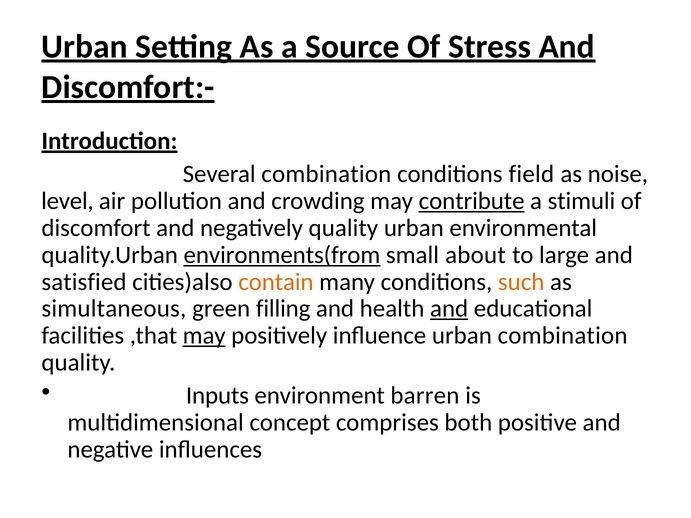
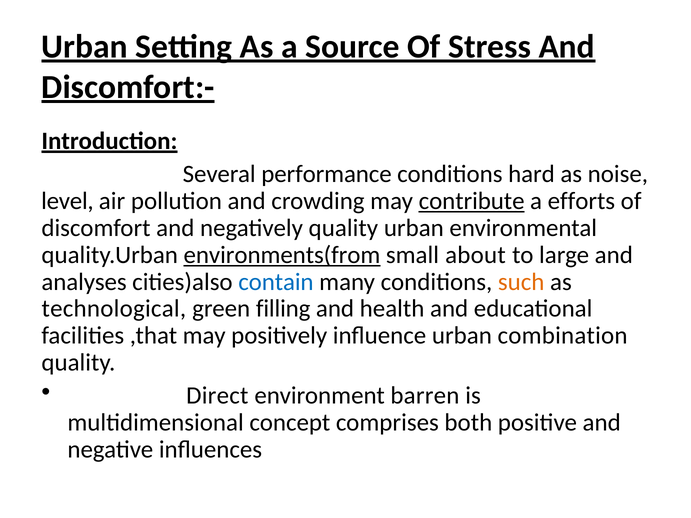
Several combination: combination -> performance
field: field -> hard
stimuli: stimuli -> efforts
satisfied: satisfied -> analyses
contain colour: orange -> blue
simultaneous: simultaneous -> technological
and at (449, 309) underline: present -> none
may at (204, 336) underline: present -> none
Inputs: Inputs -> Direct
